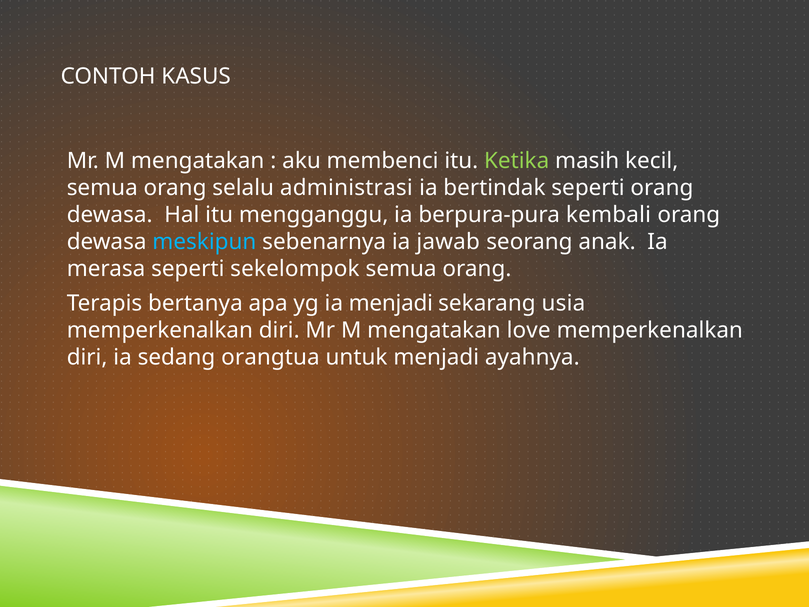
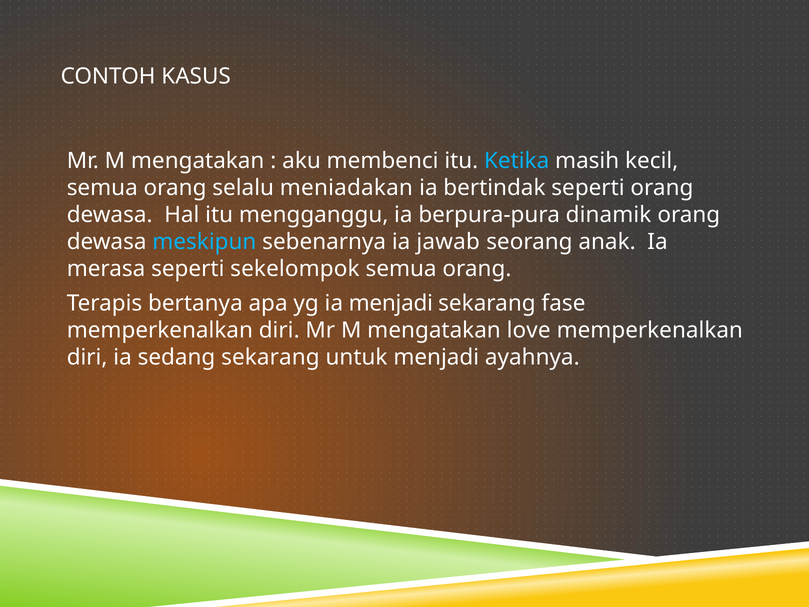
Ketika colour: light green -> light blue
administrasi: administrasi -> meniadakan
kembali: kembali -> dinamik
usia: usia -> fase
sedang orangtua: orangtua -> sekarang
